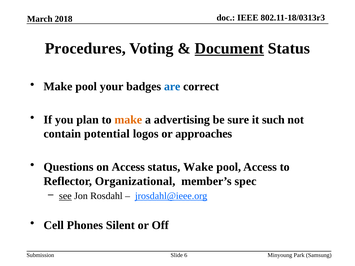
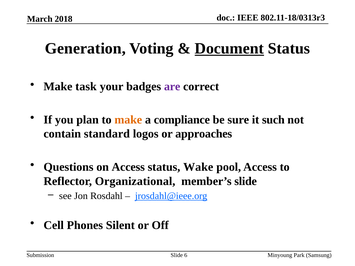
Procedures: Procedures -> Generation
Make pool: pool -> task
are colour: blue -> purple
advertising: advertising -> compliance
potential: potential -> standard
member’s spec: spec -> slide
see underline: present -> none
